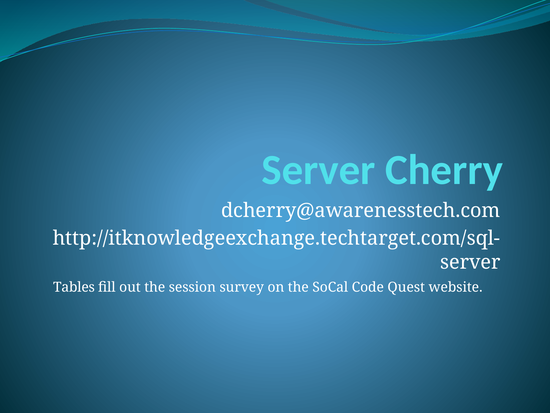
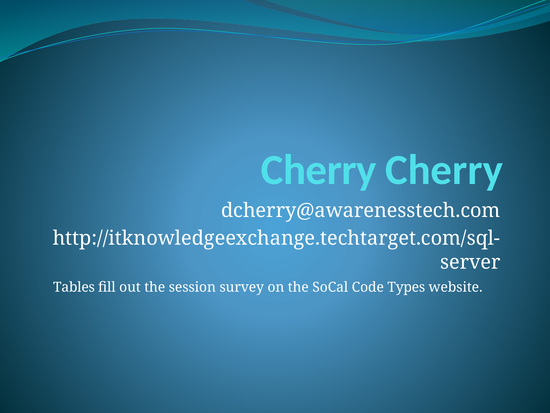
Server at (318, 170): Server -> Cherry
Quest: Quest -> Types
